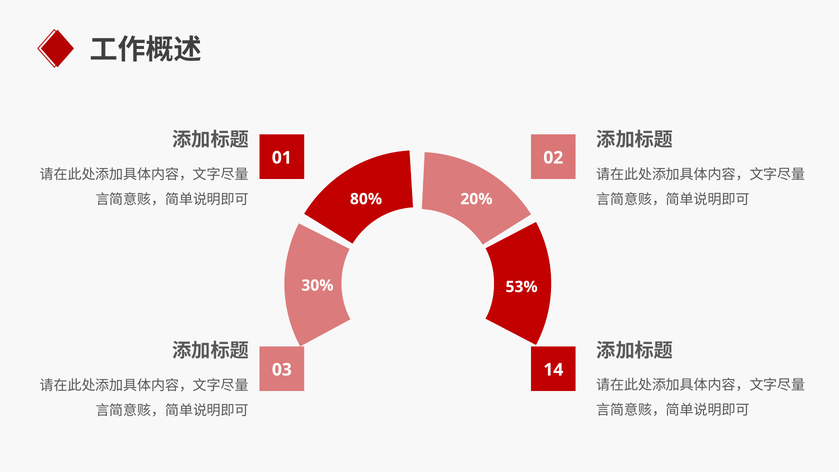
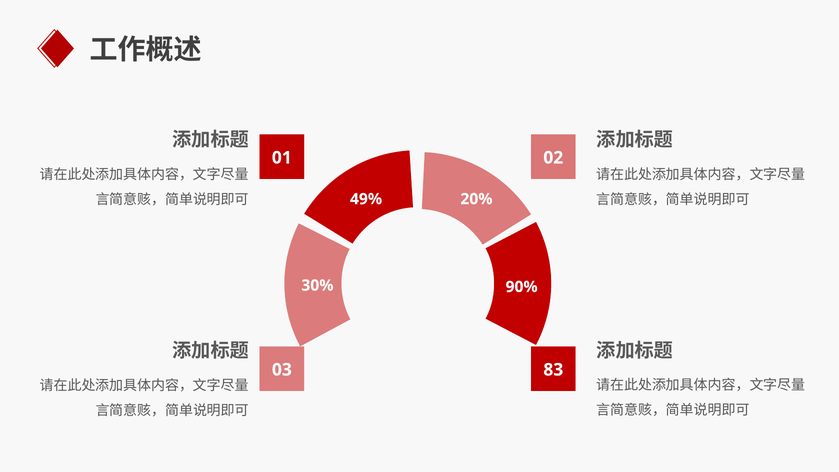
80%: 80% -> 49%
53%: 53% -> 90%
14: 14 -> 83
